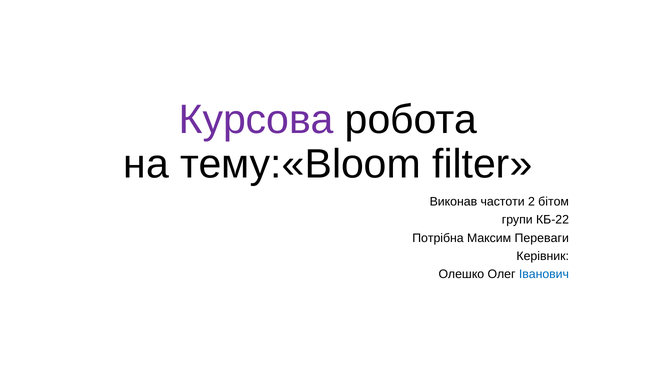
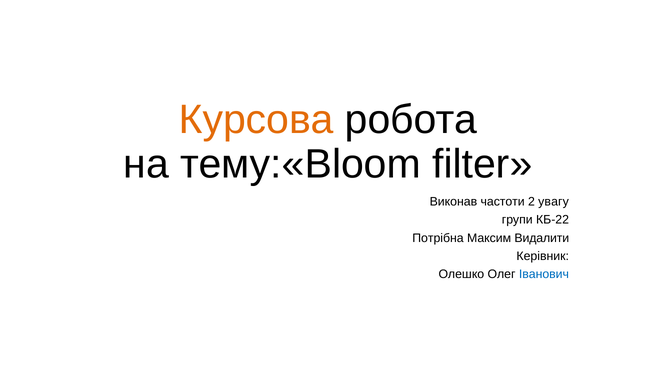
Курсова colour: purple -> orange
бітом: бітом -> увагу
Переваги: Переваги -> Видалити
